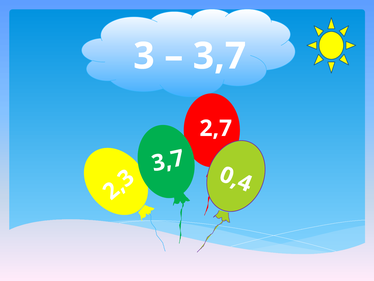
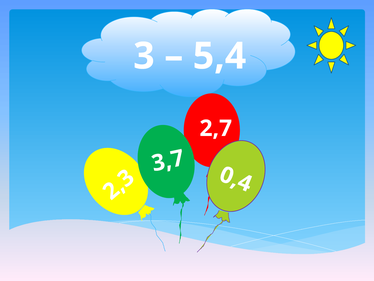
3,7: 3,7 -> 5,4
